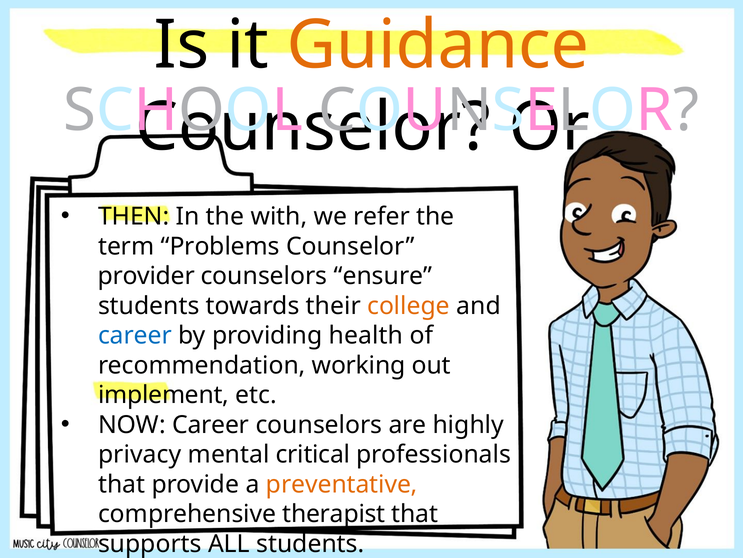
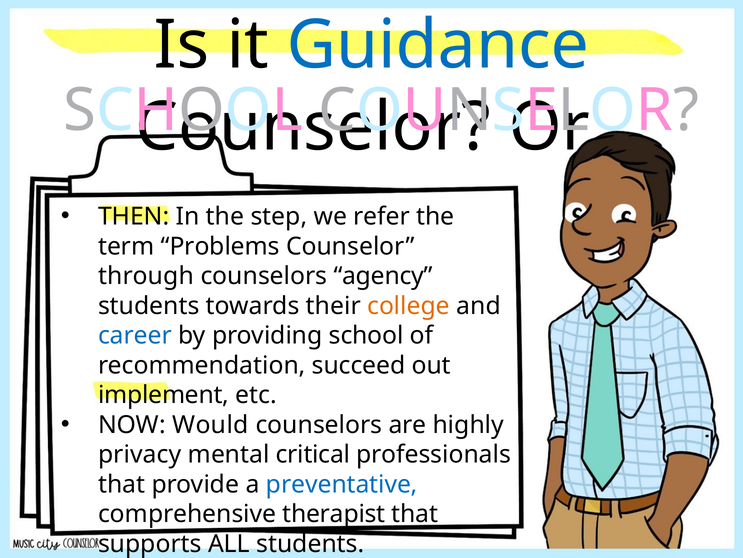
Guidance colour: orange -> blue
with: with -> step
provider: provider -> through
ensure: ensure -> agency
providing health: health -> school
working: working -> succeed
NOW Career: Career -> Would
preventative colour: orange -> blue
